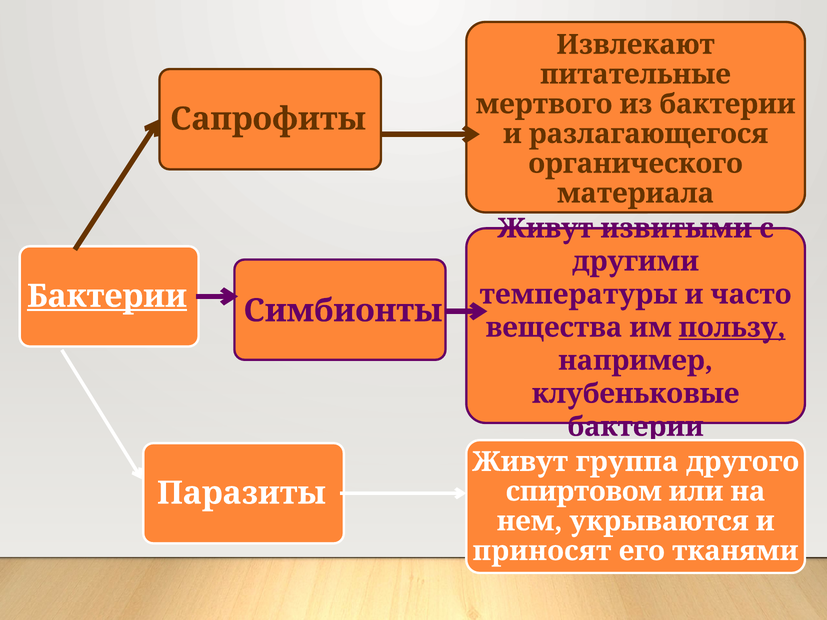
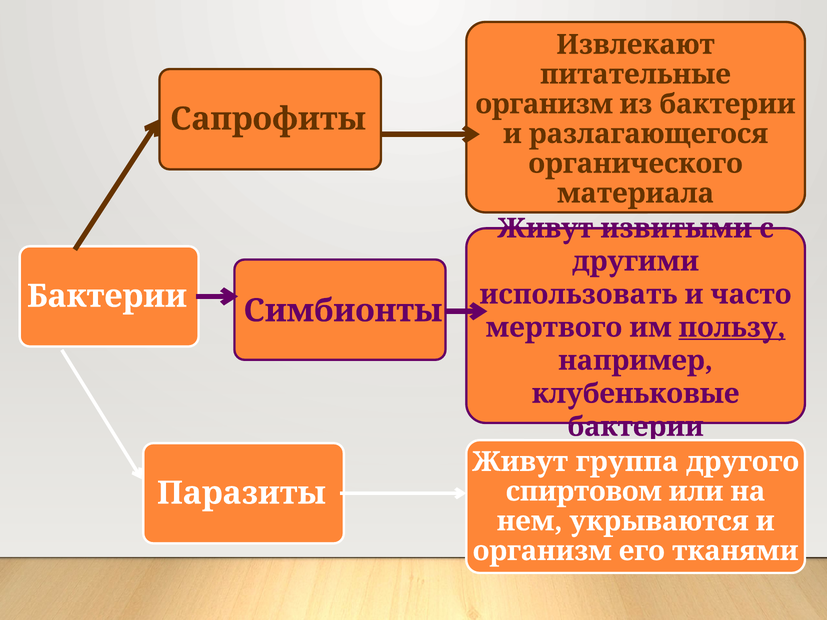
мертвого at (544, 104): мертвого -> организм
температуры: температуры -> использовать
Бактерии at (107, 296) underline: present -> none
вещества: вещества -> мертвого
приносят at (542, 551): приносят -> организм
